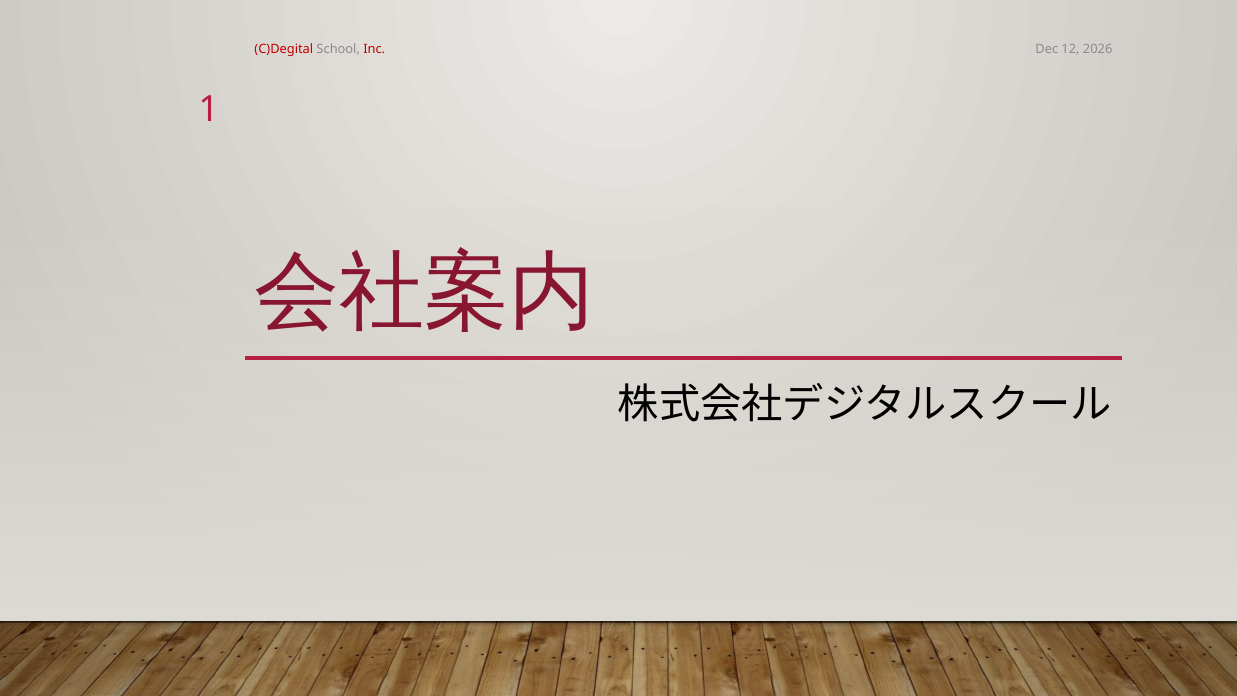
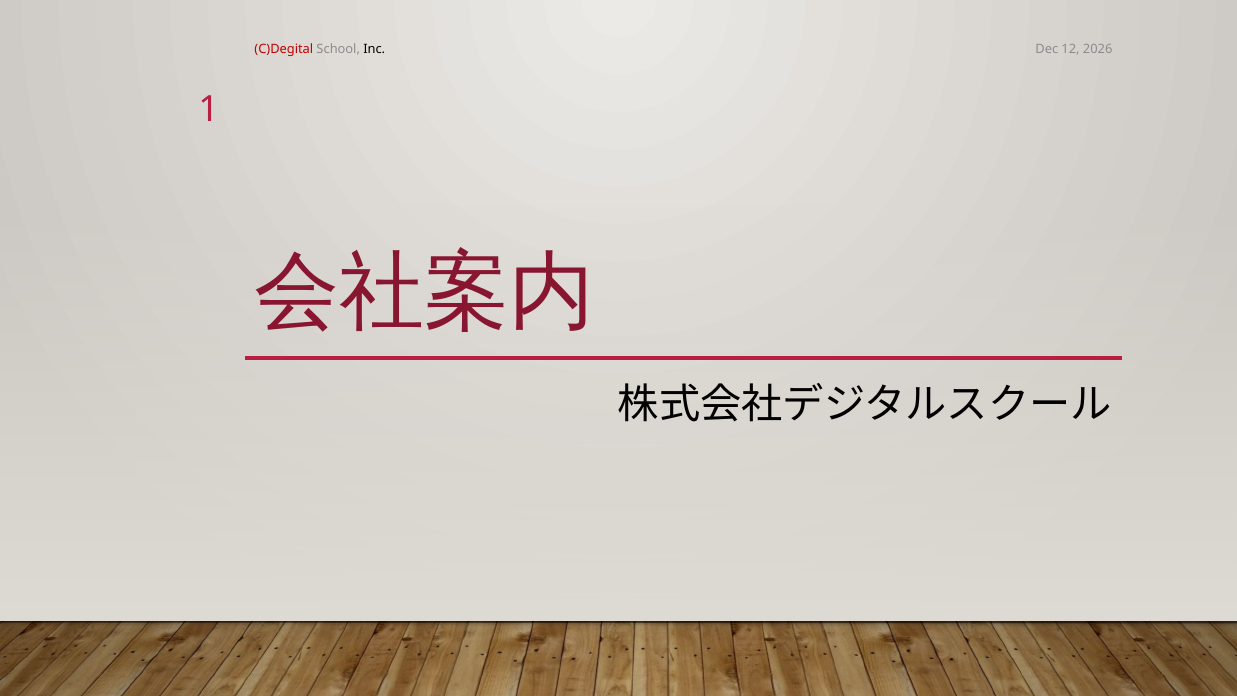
Inc colour: red -> black
